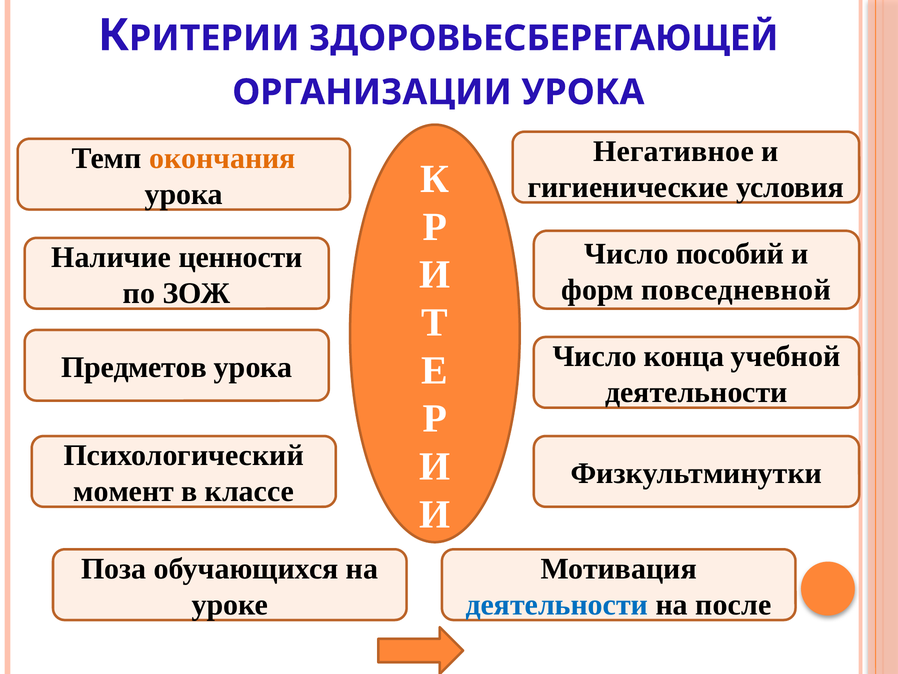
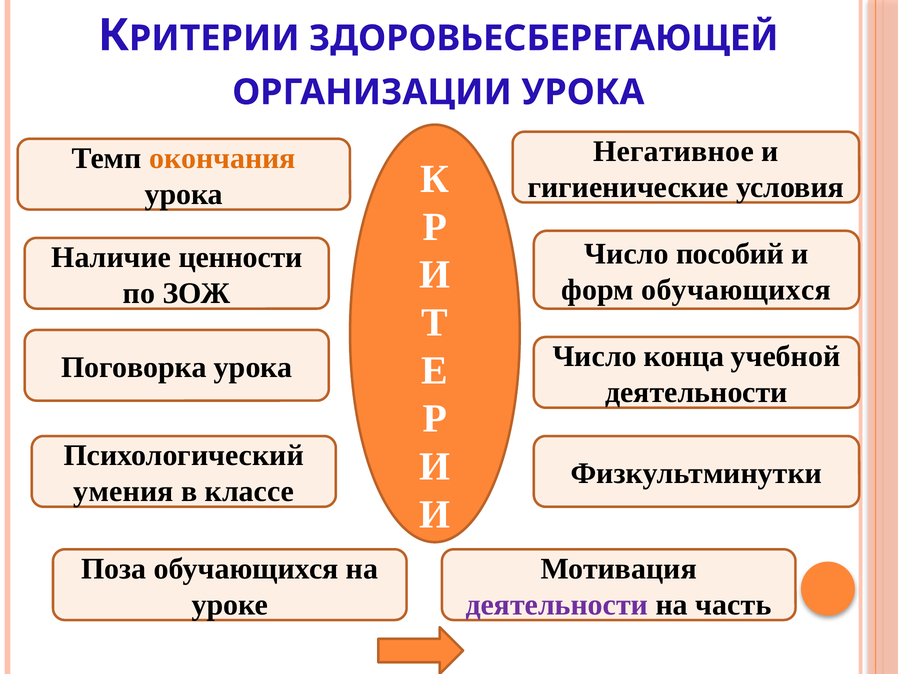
форм повседневной: повседневной -> обучающихся
Предметов: Предметов -> Поговорка
момент: момент -> умения
деятельности at (557, 604) colour: blue -> purple
после: после -> часть
